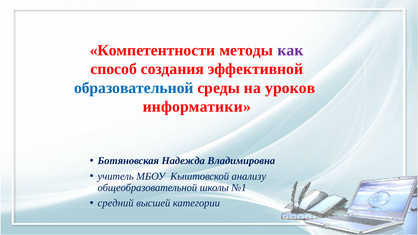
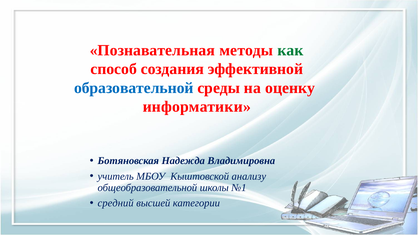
Компетентности: Компетентности -> Познавательная
как colour: purple -> green
уроков: уроков -> оценку
